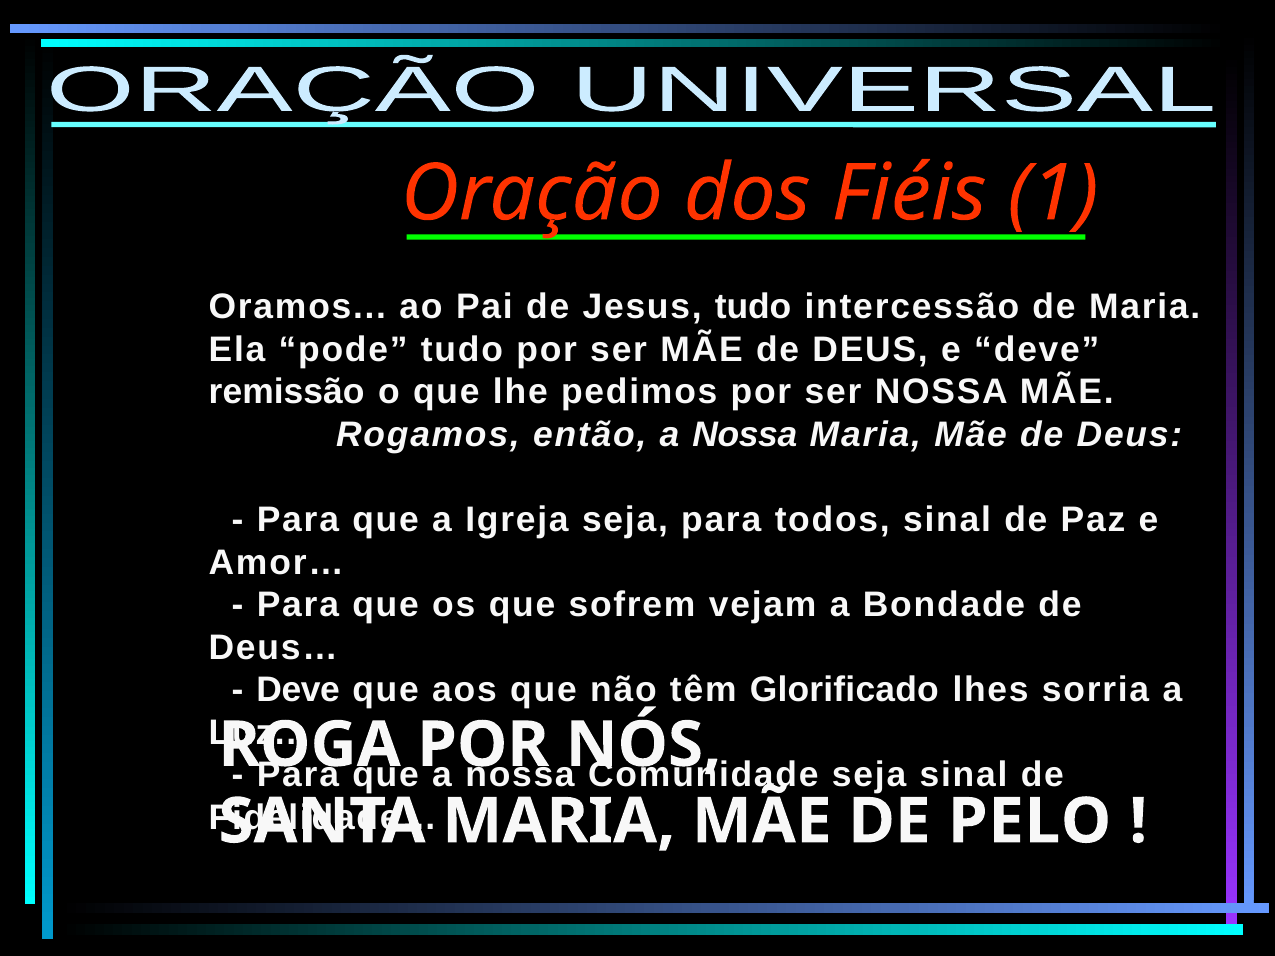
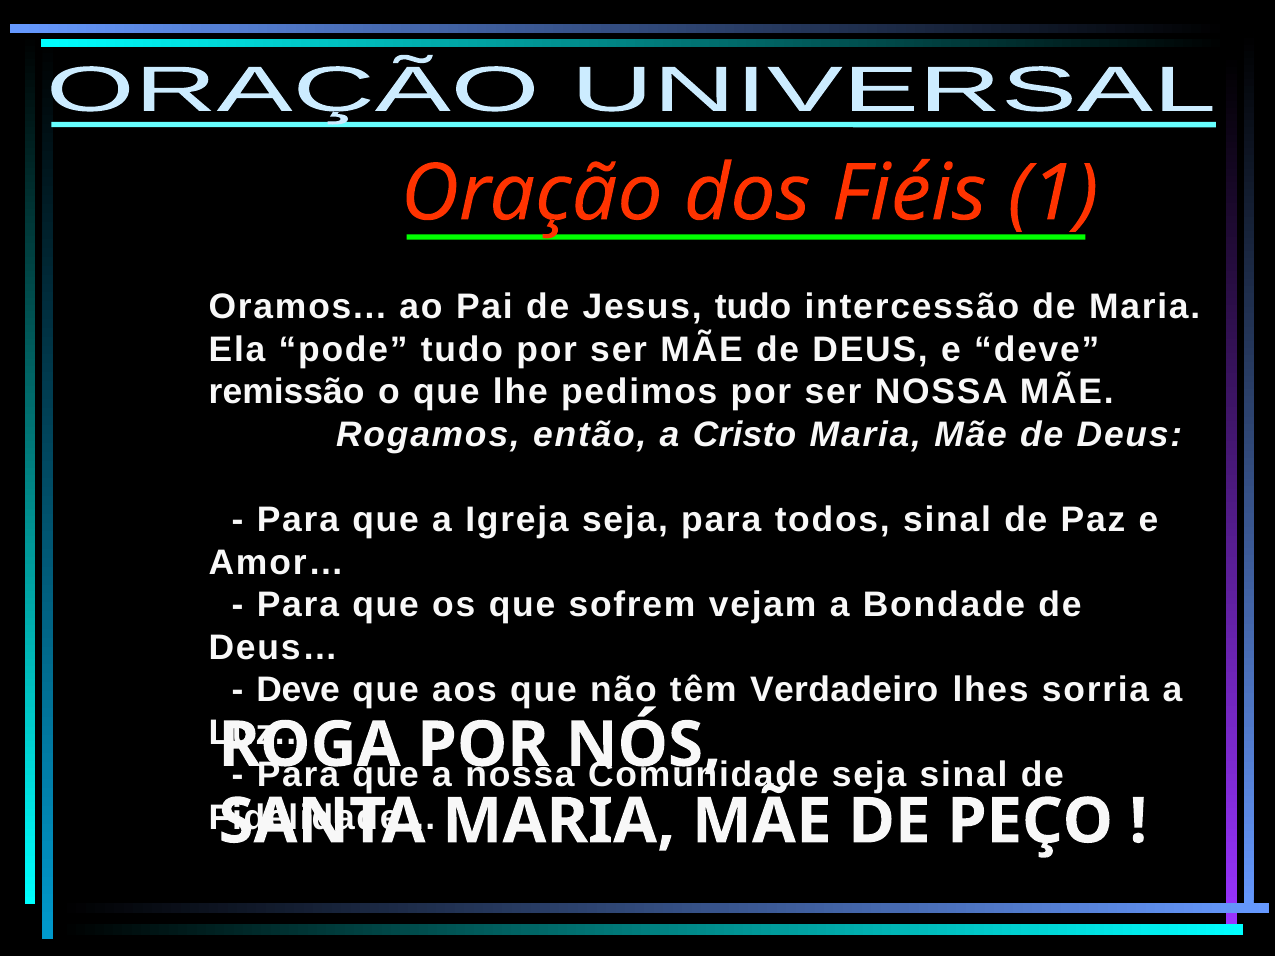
então a Nossa: Nossa -> Cristo
Glorificado: Glorificado -> Verdadeiro
PELO: PELO -> PEÇO
